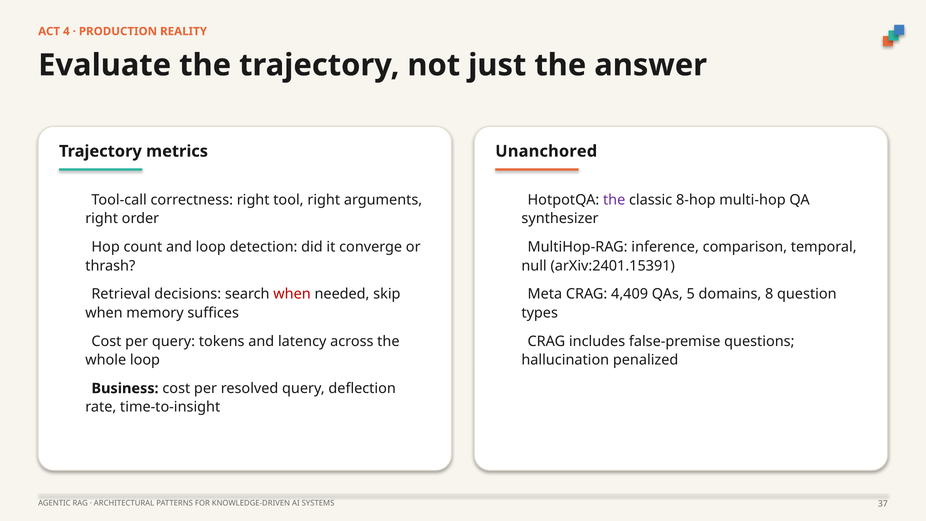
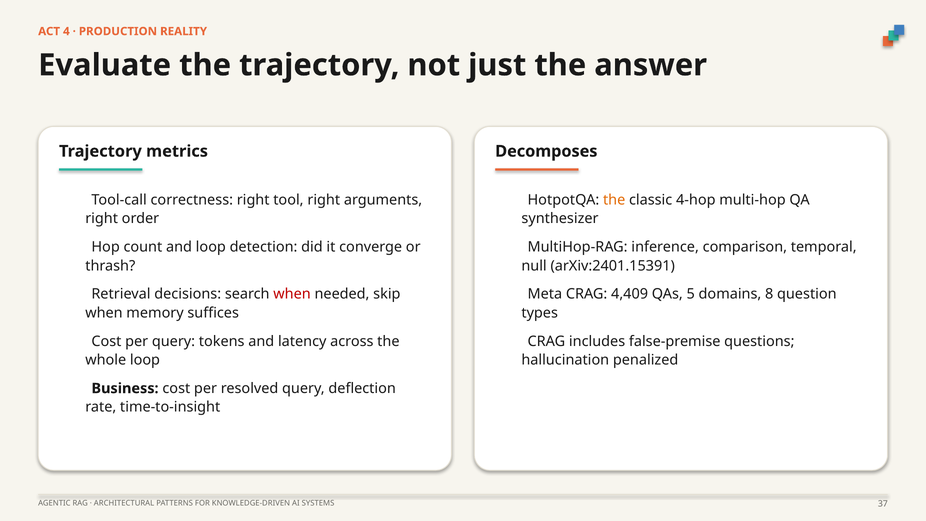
Unanchored: Unanchored -> Decomposes
the at (614, 200) colour: purple -> orange
8-hop: 8-hop -> 4-hop
